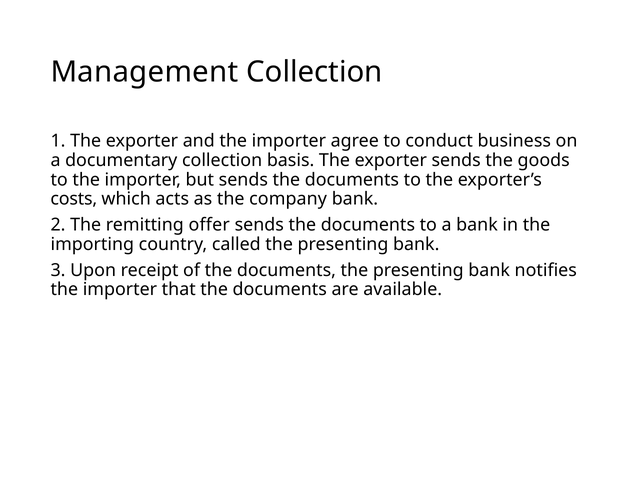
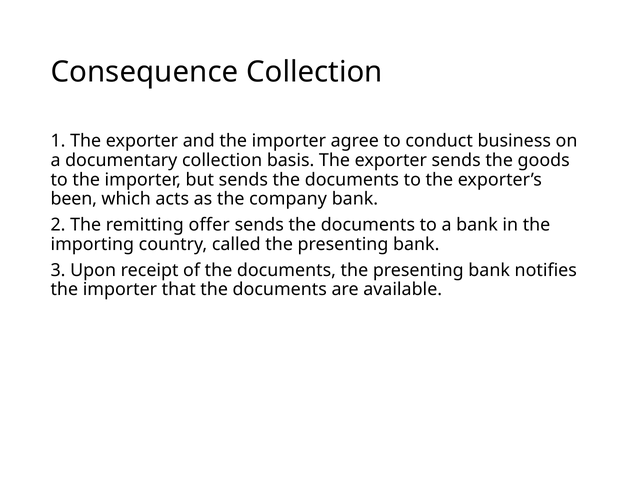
Management: Management -> Consequence
costs: costs -> been
